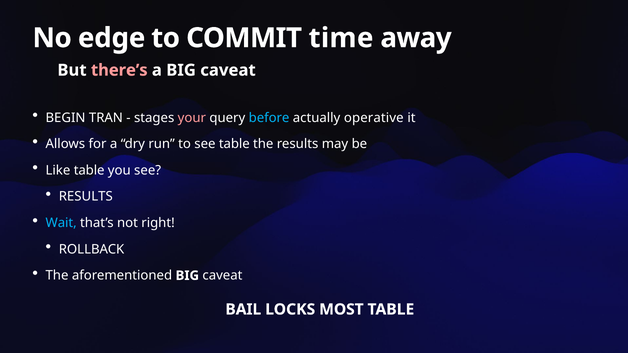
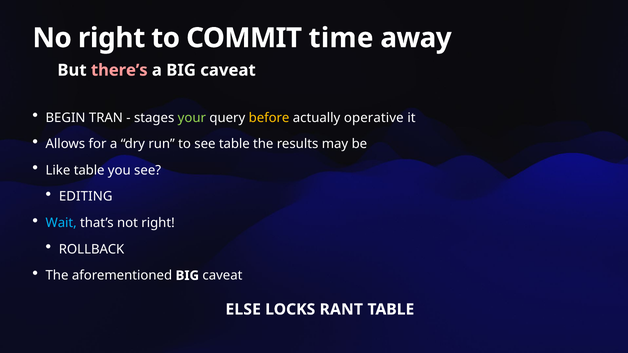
No edge: edge -> right
your colour: pink -> light green
before colour: light blue -> yellow
RESULTS at (86, 197): RESULTS -> EDITING
BAIL: BAIL -> ELSE
MOST: MOST -> RANT
